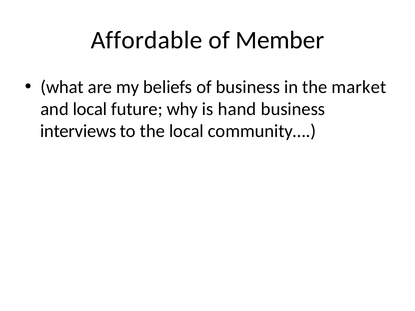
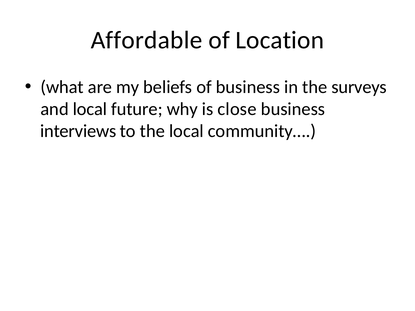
Member: Member -> Location
market: market -> surveys
hand: hand -> close
